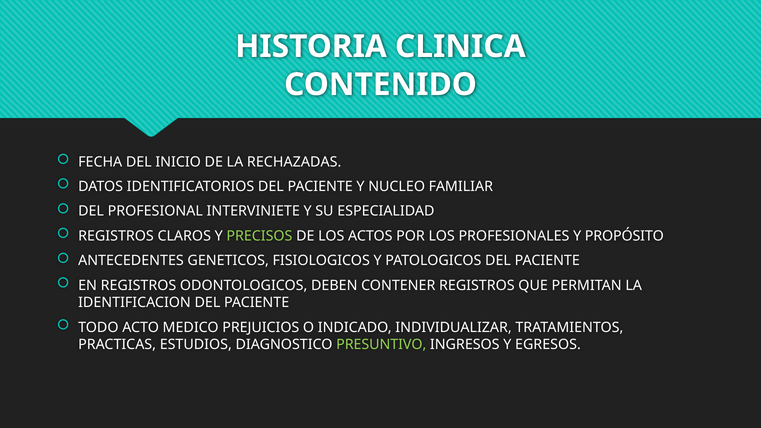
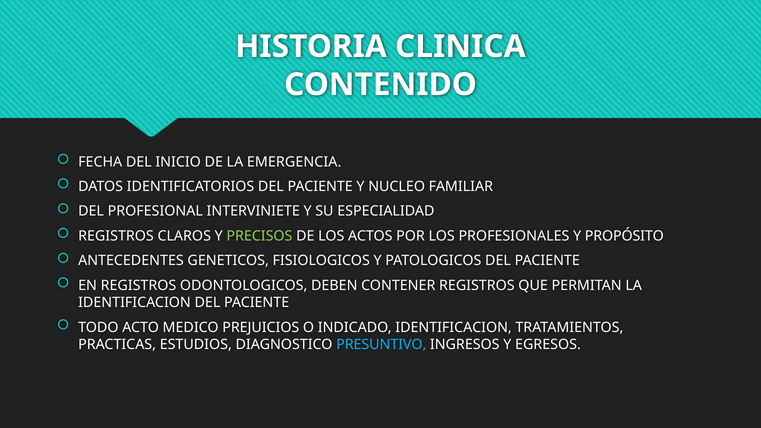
RECHAZADAS: RECHAZADAS -> EMERGENCIA
INDICADO INDIVIDUALIZAR: INDIVIDUALIZAR -> IDENTIFICACION
PRESUNTIVO colour: light green -> light blue
